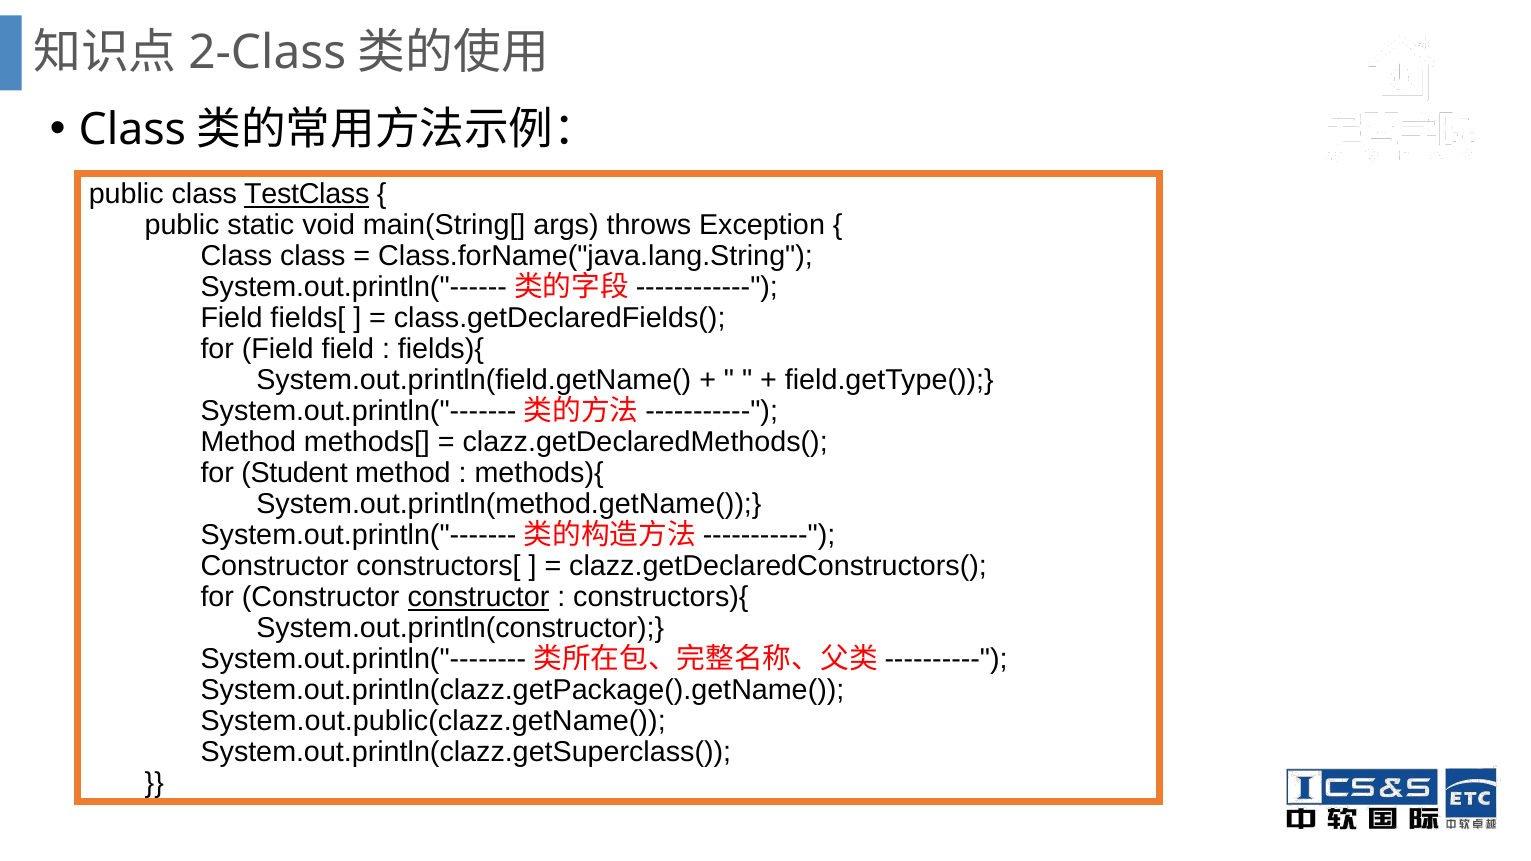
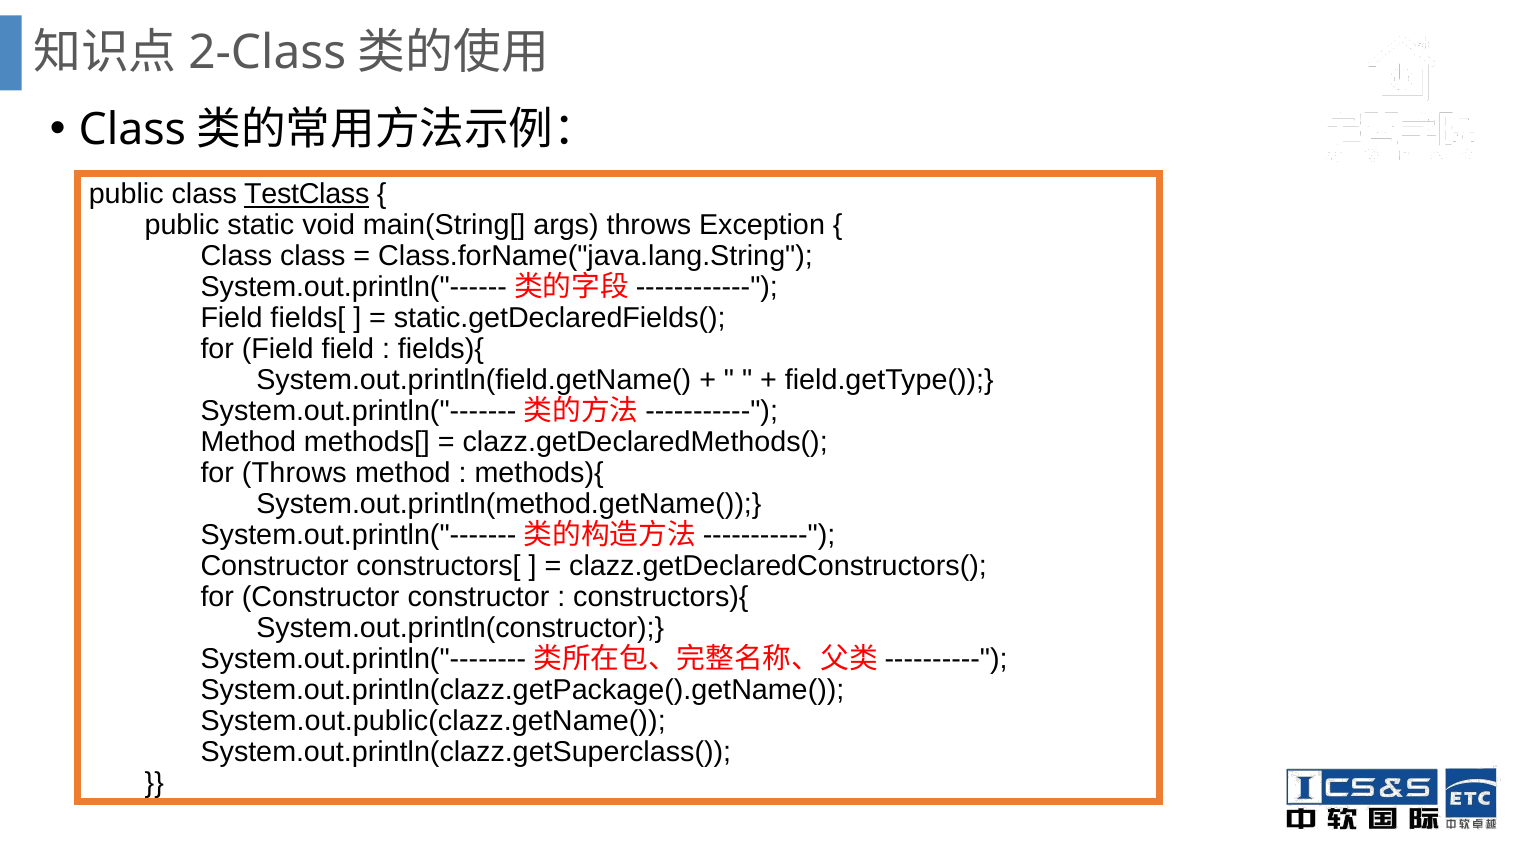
class.getDeclaredFields(: class.getDeclaredFields( -> static.getDeclaredFields(
for Student: Student -> Throws
constructor at (478, 598) underline: present -> none
